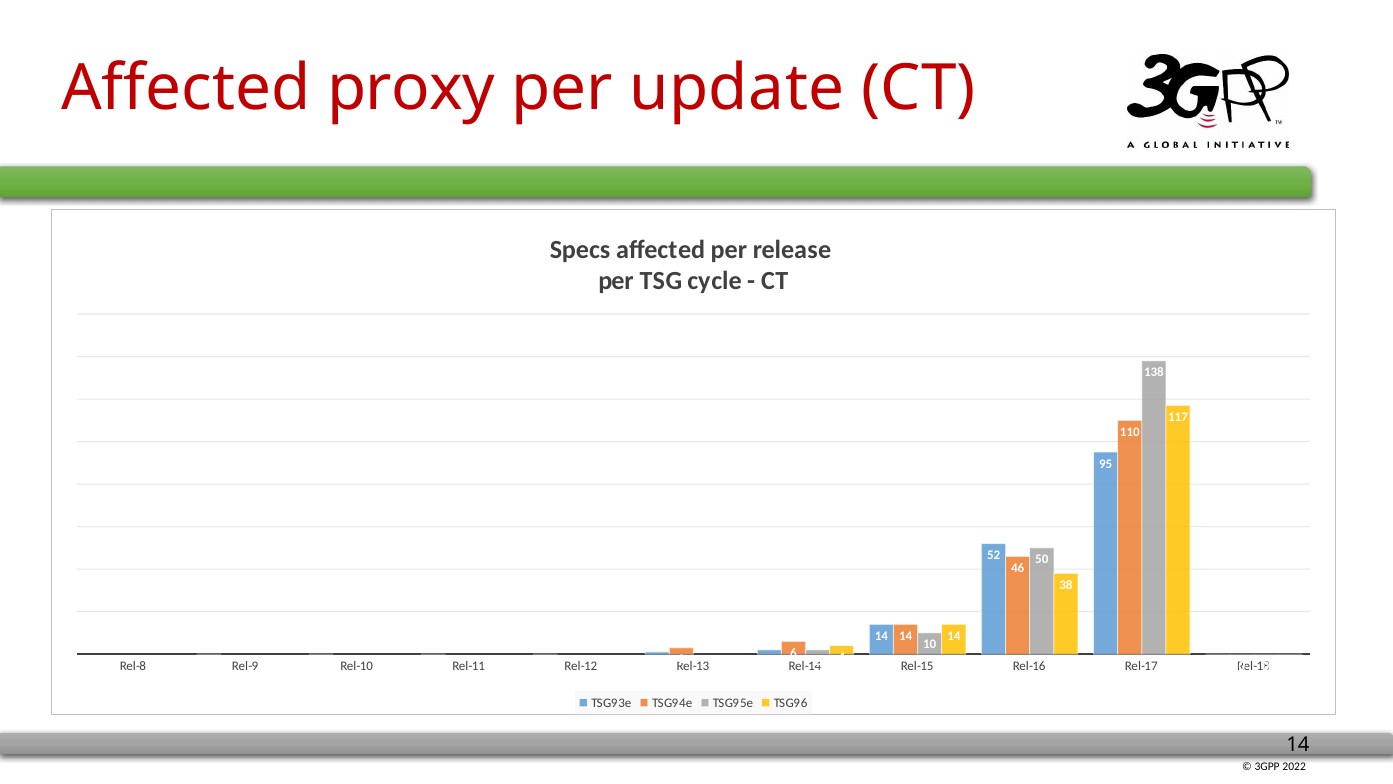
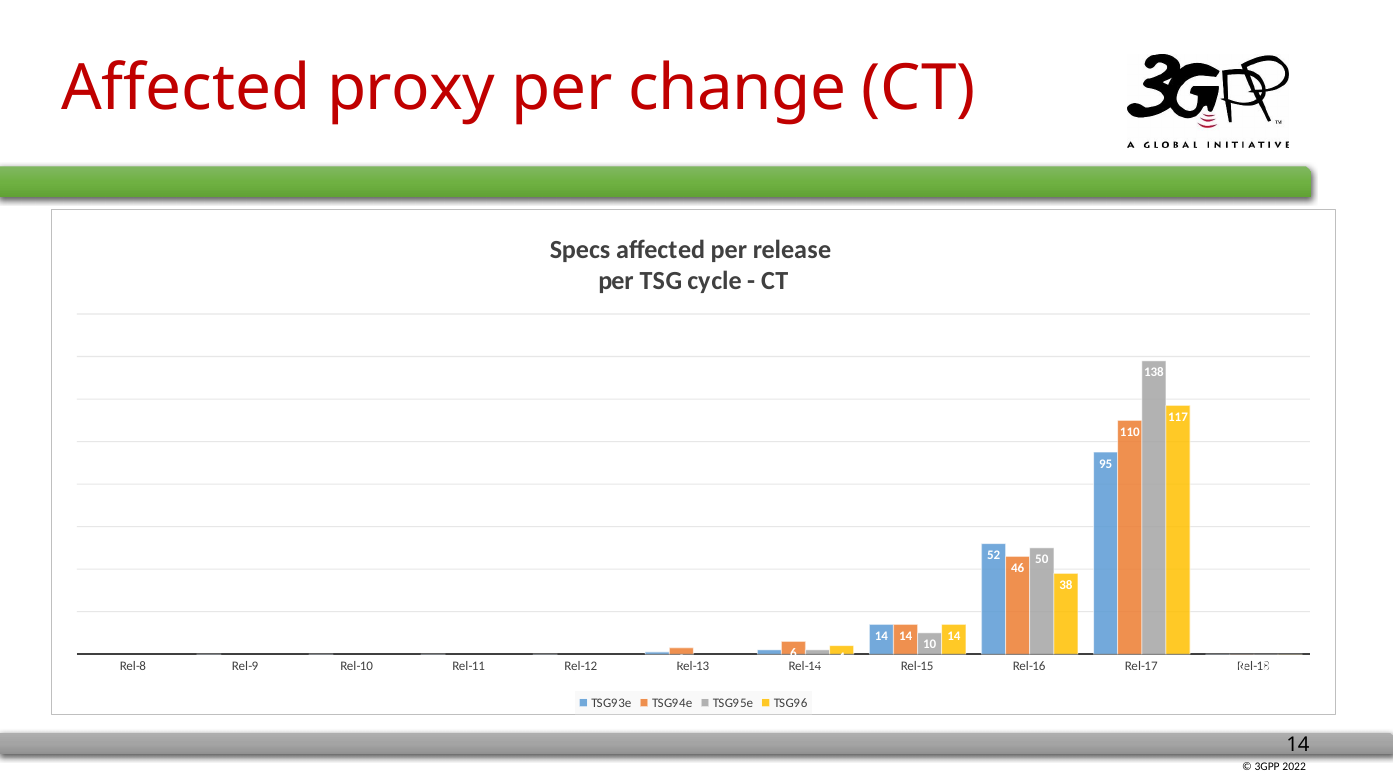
update: update -> change
